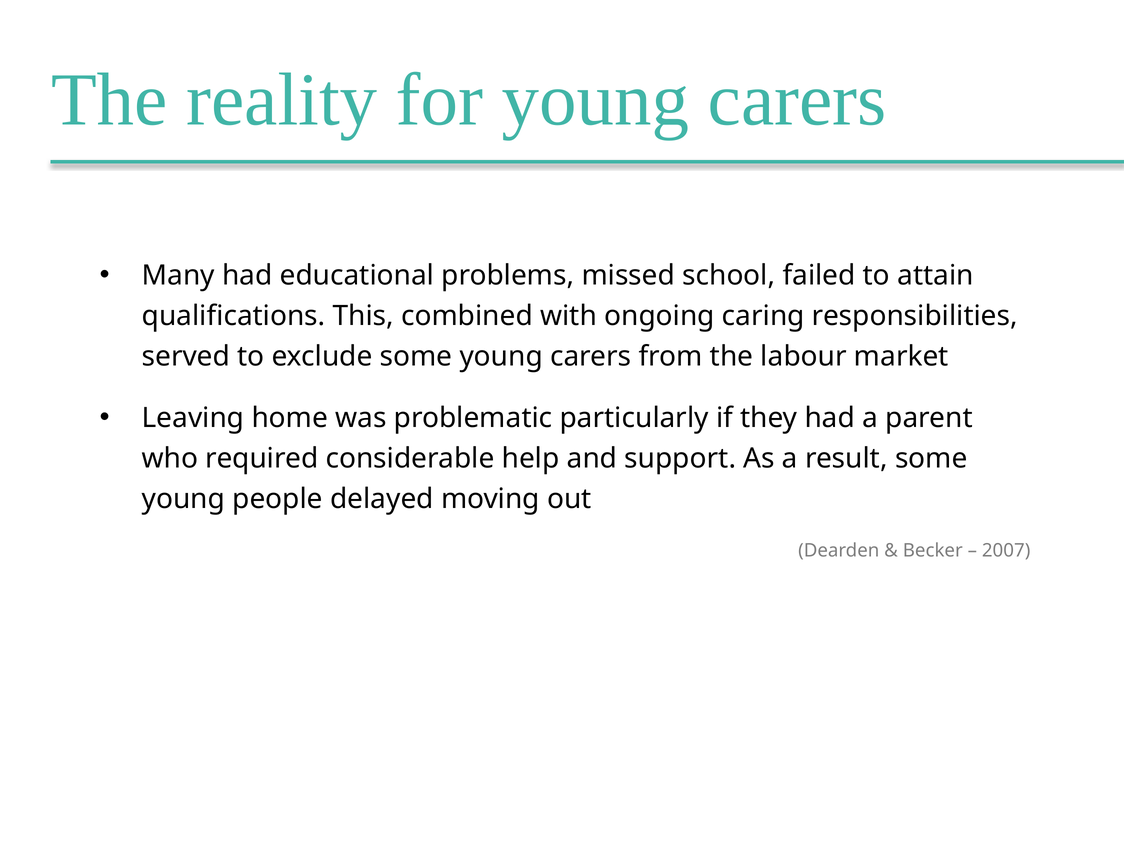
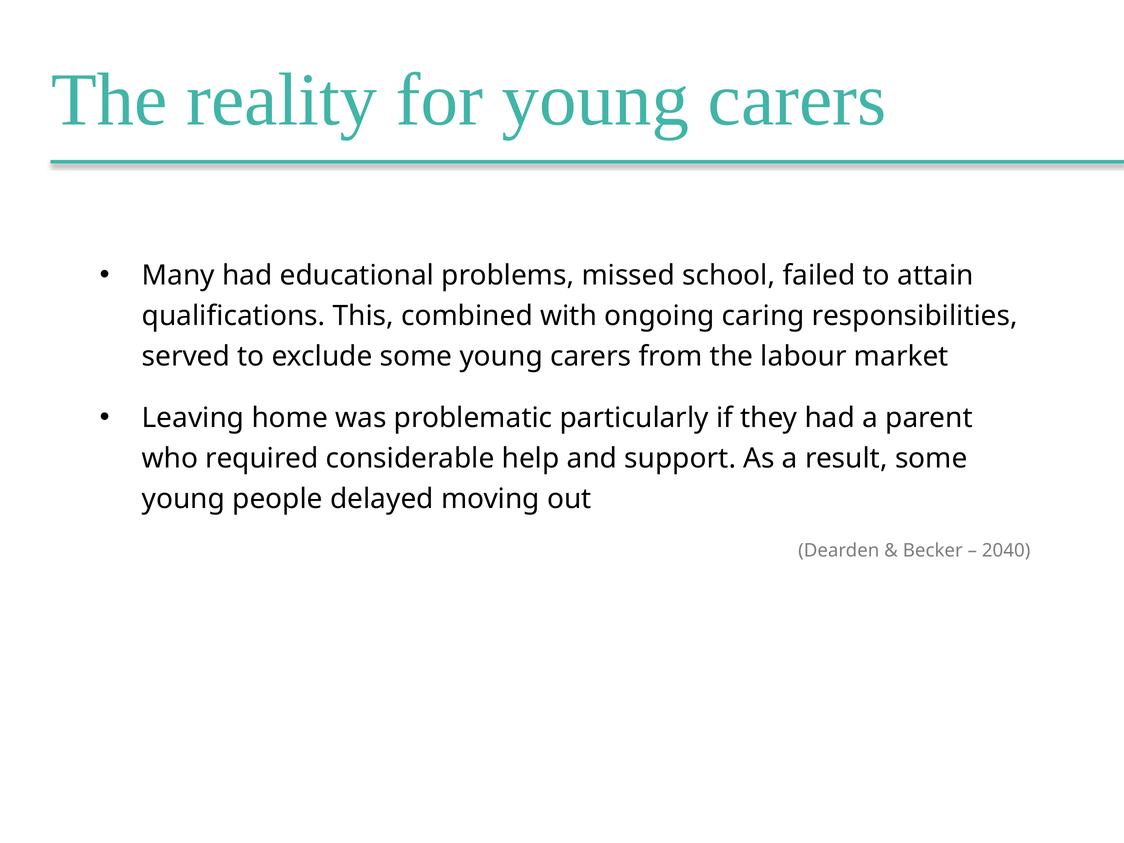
2007: 2007 -> 2040
